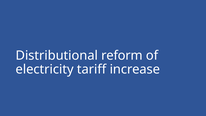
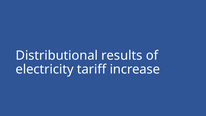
reform: reform -> results
